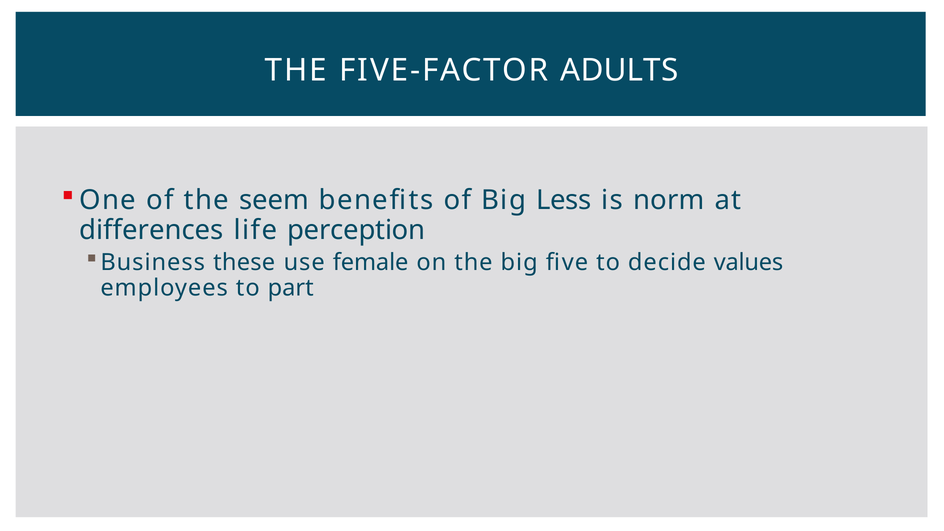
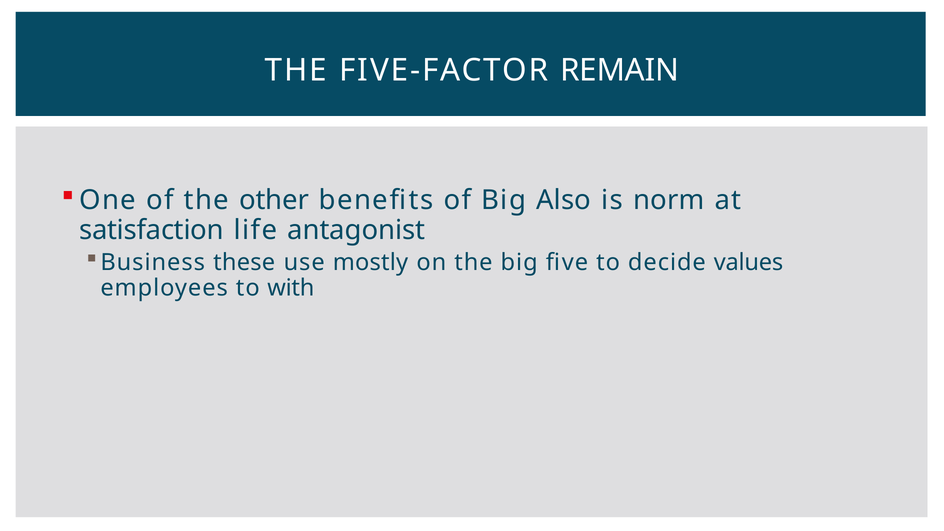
ADULTS: ADULTS -> REMAIN
seem: seem -> other
Less: Less -> Also
differences: differences -> satisfaction
perception: perception -> antagonist
female: female -> mostly
part: part -> with
